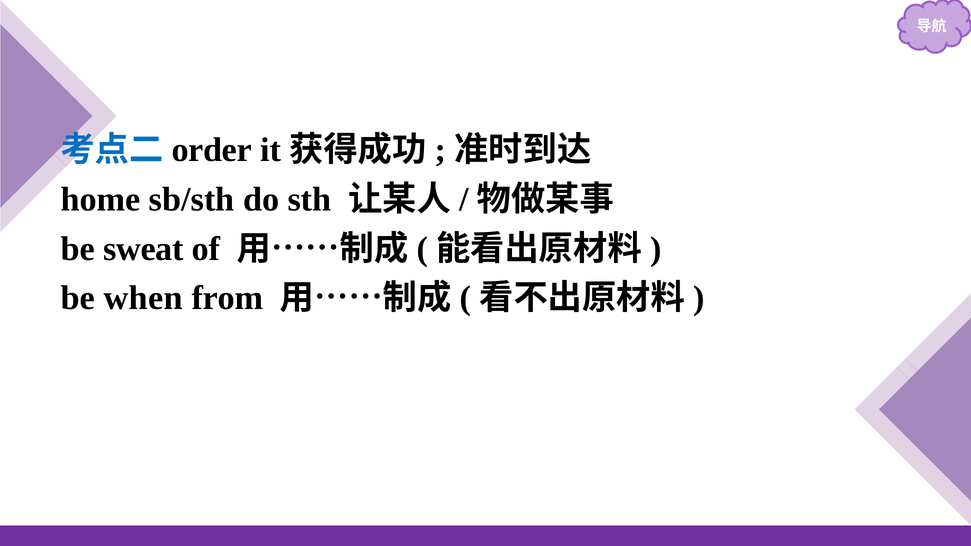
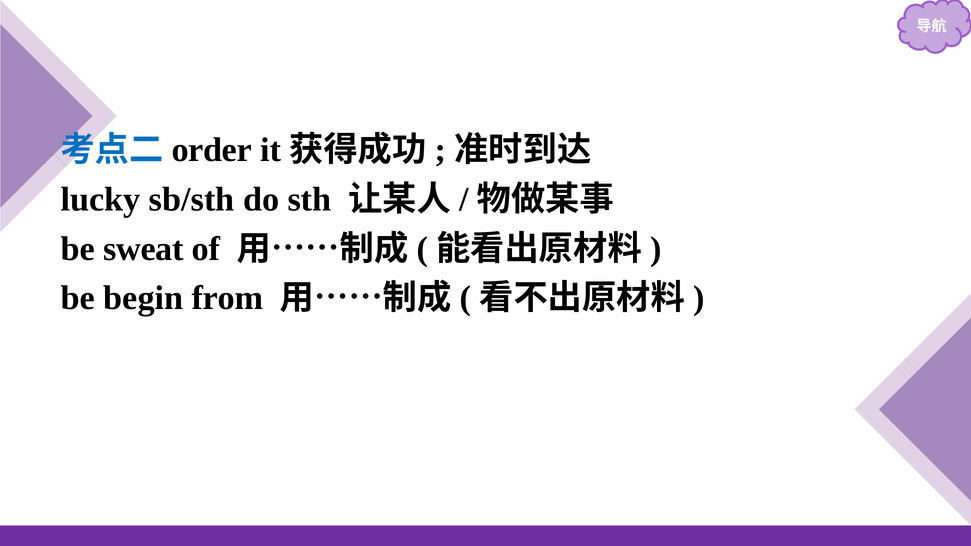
home: home -> lucky
when: when -> begin
